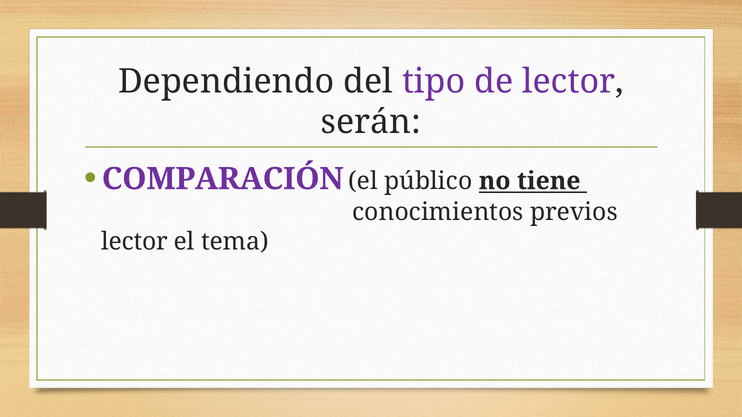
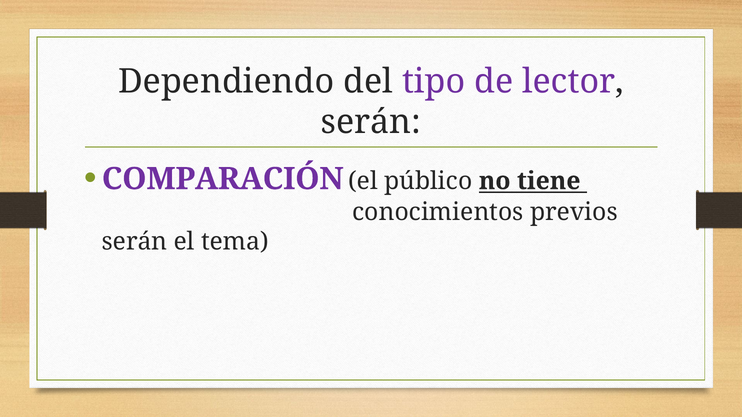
lector at (135, 242): lector -> serán
